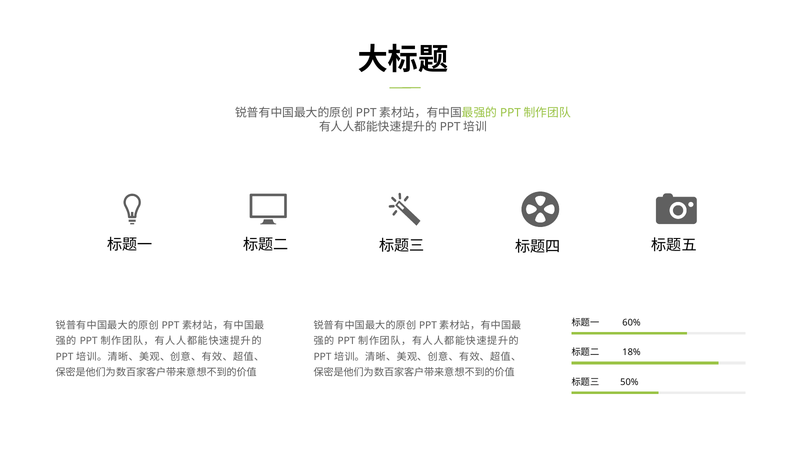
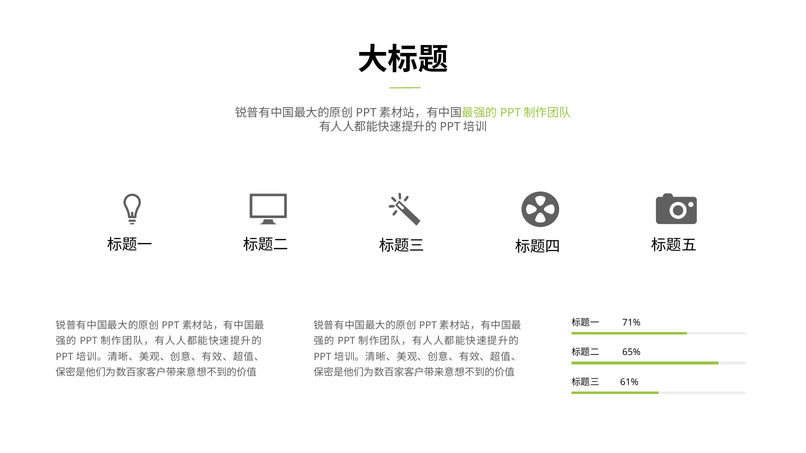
60%: 60% -> 71%
18%: 18% -> 65%
50%: 50% -> 61%
